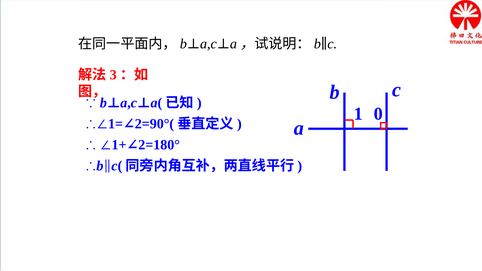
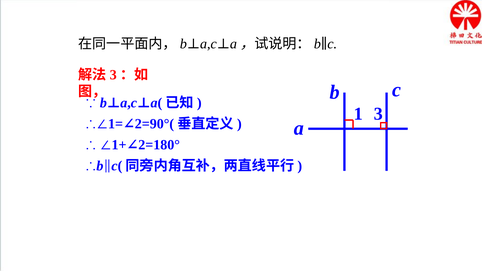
1 0: 0 -> 3
